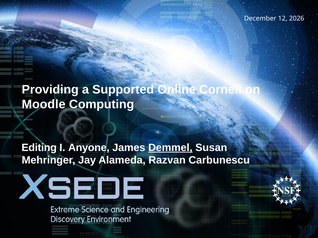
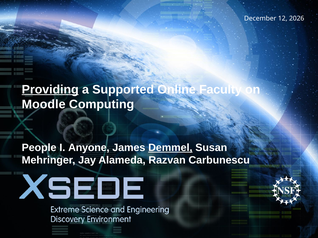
Providing underline: none -> present
Cornell: Cornell -> Faculty
Editing: Editing -> People
